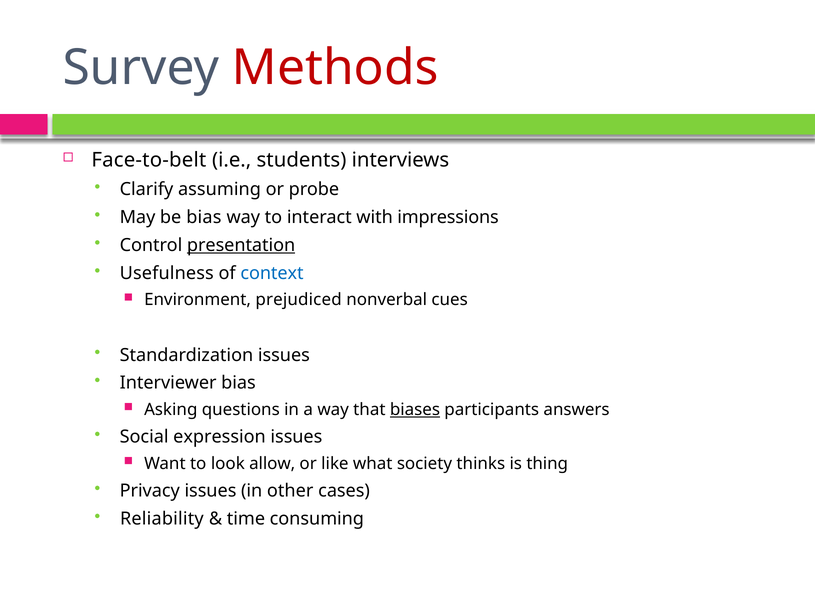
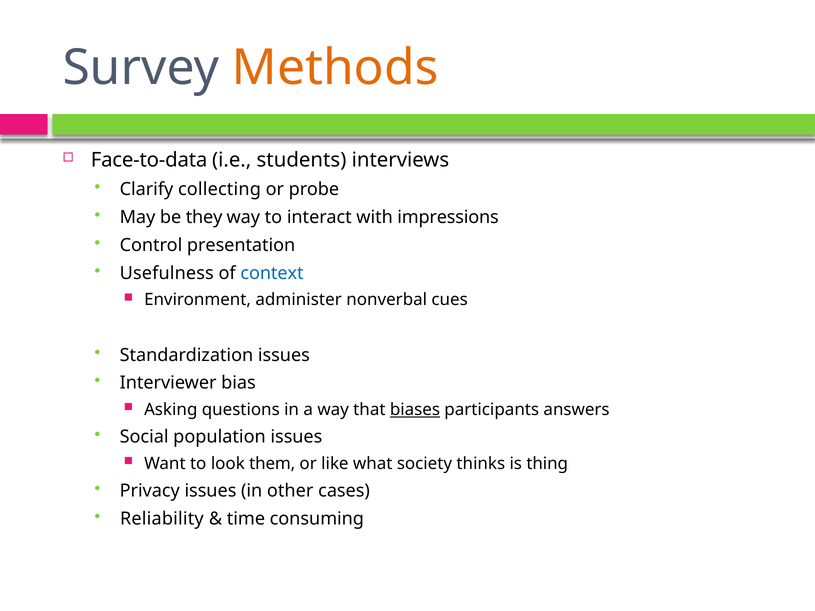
Methods colour: red -> orange
Face-to-belt: Face-to-belt -> Face-to-data
assuming: assuming -> collecting
be bias: bias -> they
presentation underline: present -> none
prejudiced: prejudiced -> administer
expression: expression -> population
allow: allow -> them
